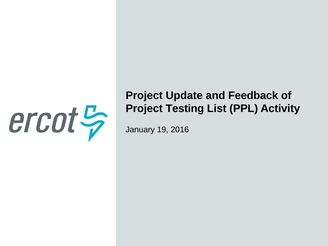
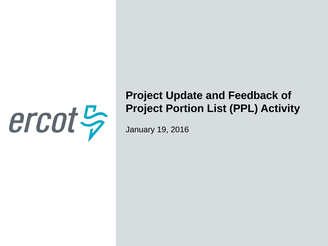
Testing: Testing -> Portion
